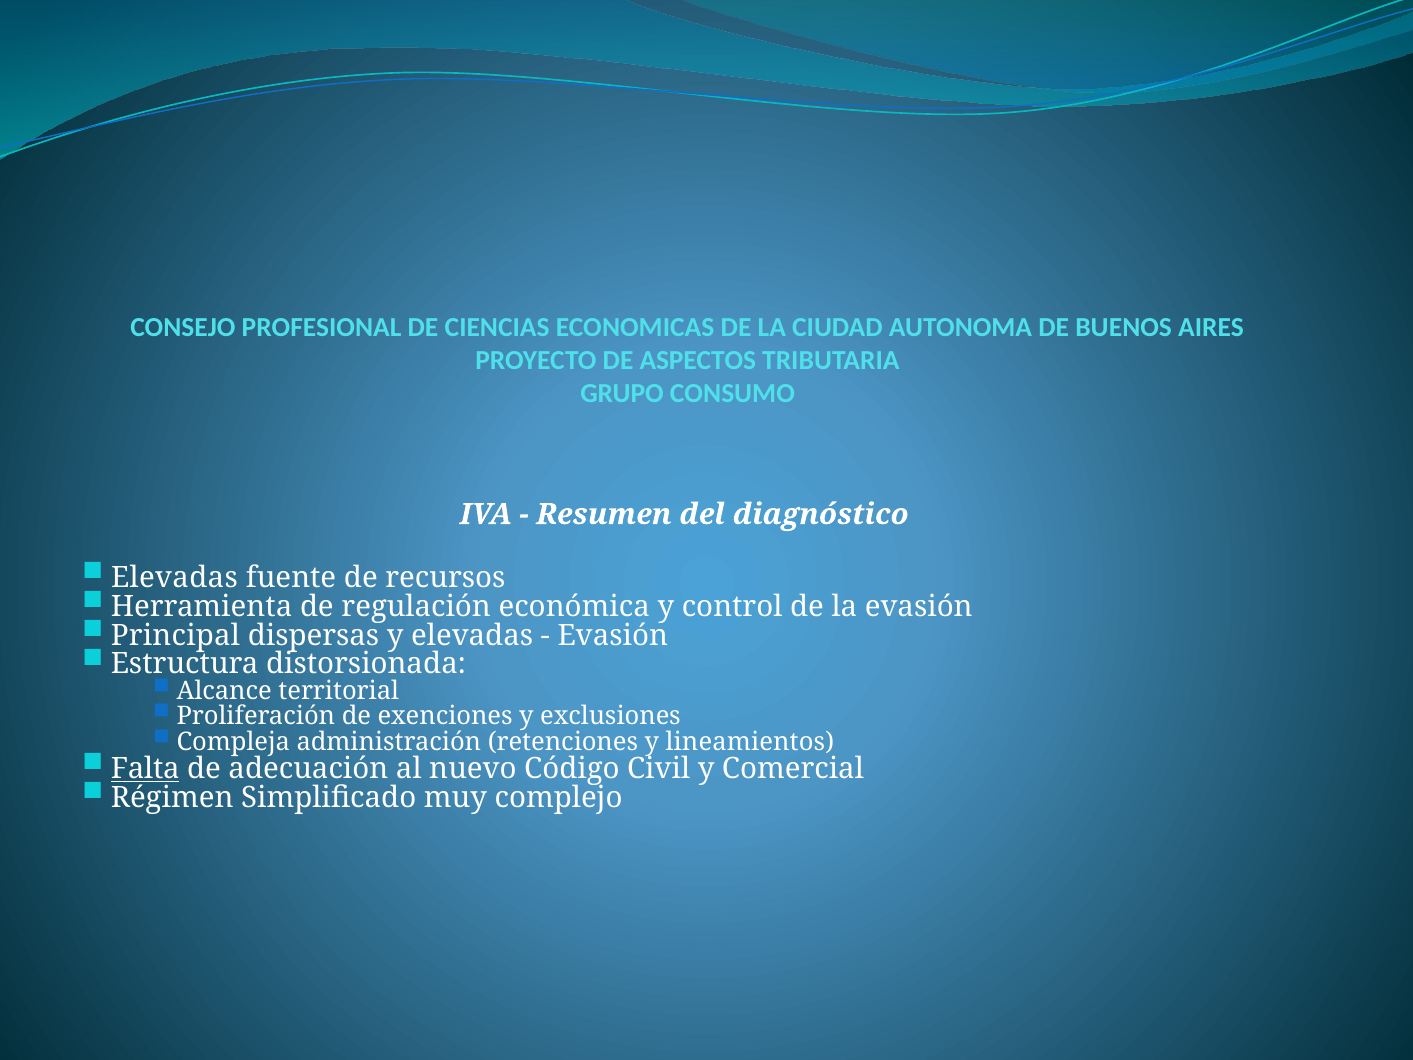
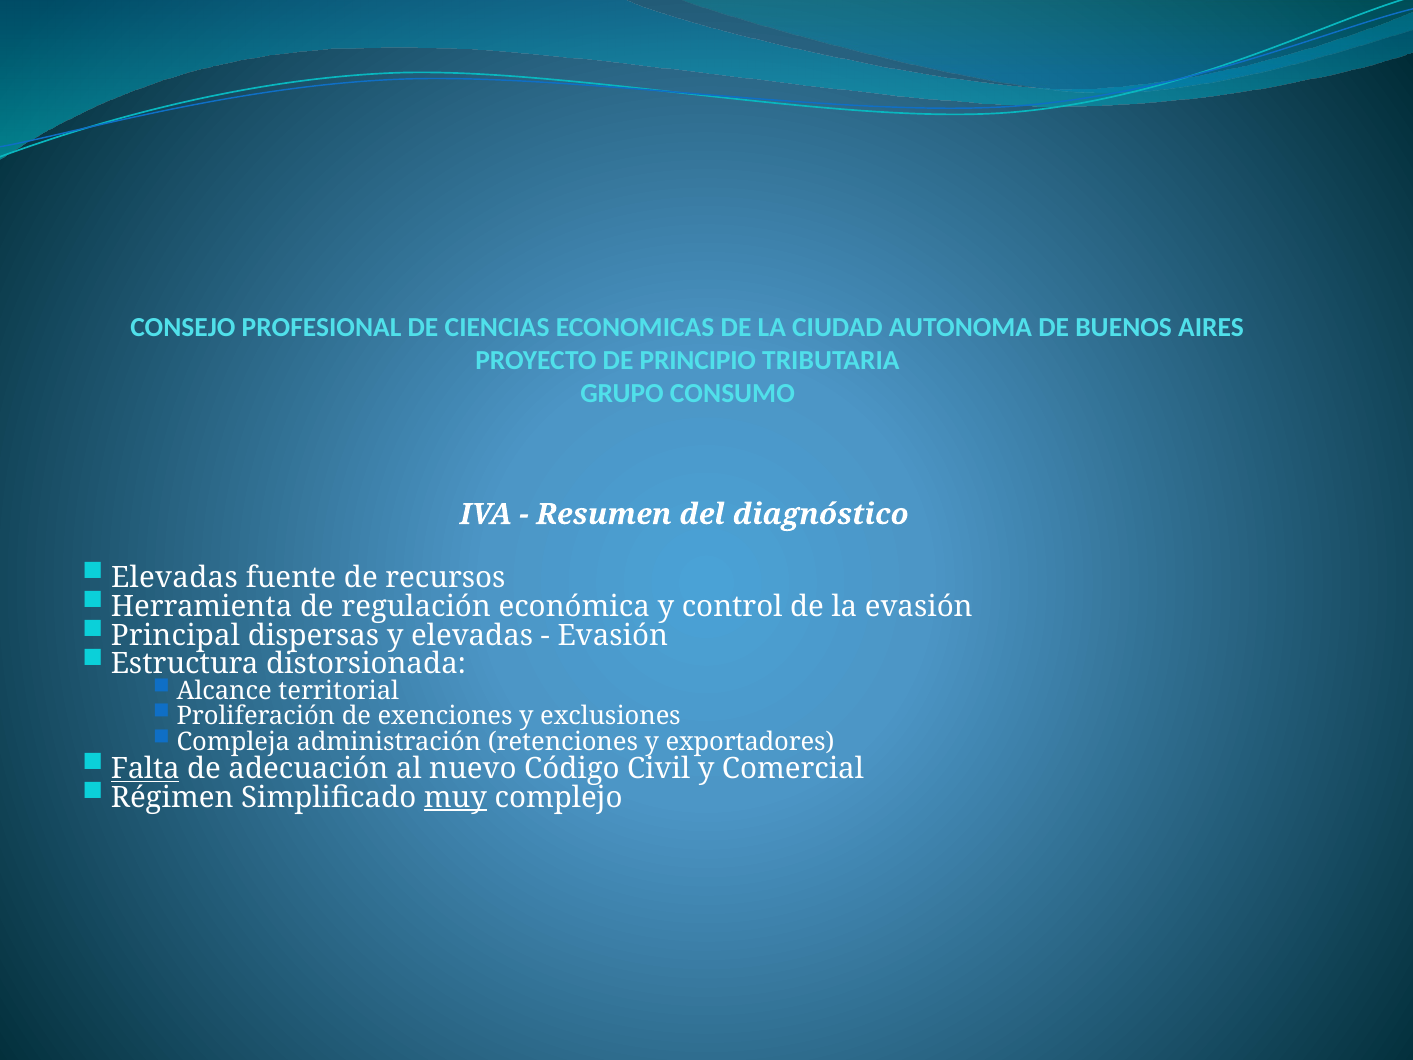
ASPECTOS: ASPECTOS -> PRINCIPIO
lineamientos: lineamientos -> exportadores
muy underline: none -> present
